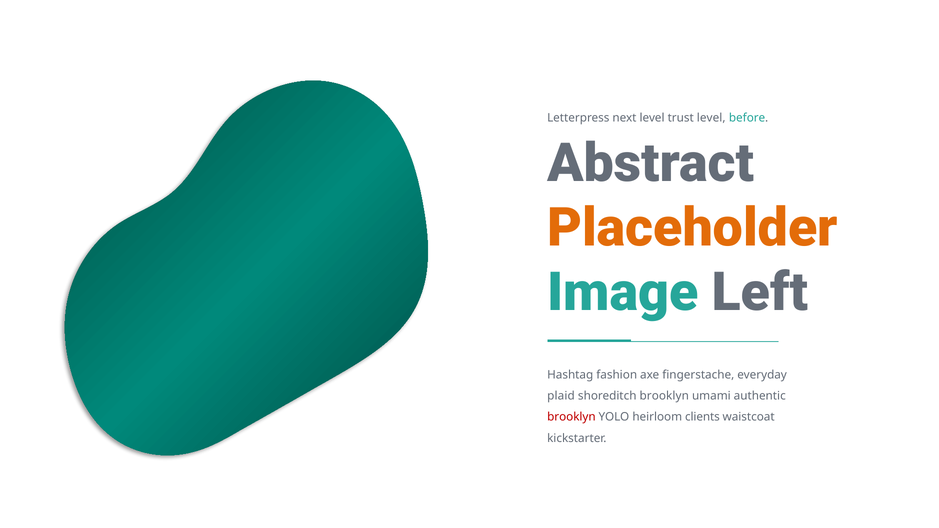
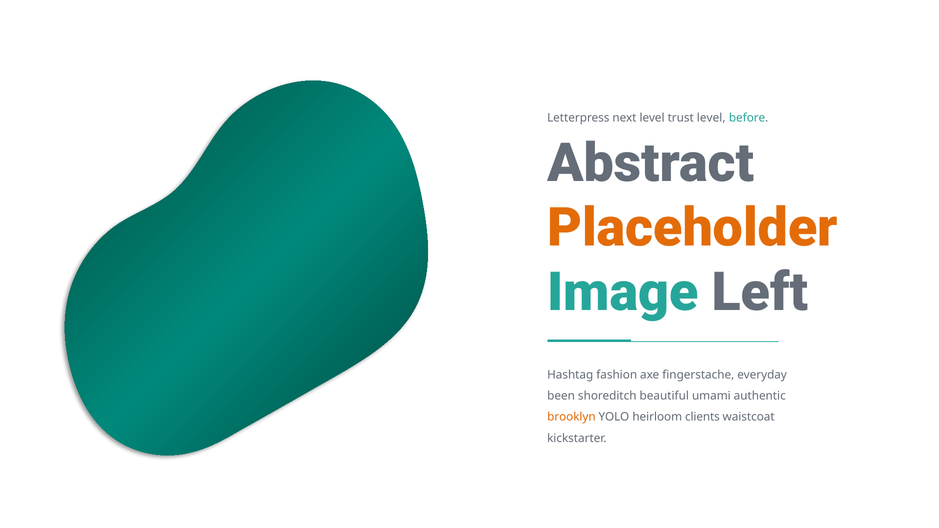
plaid: plaid -> been
shoreditch brooklyn: brooklyn -> beautiful
brooklyn at (571, 417) colour: red -> orange
